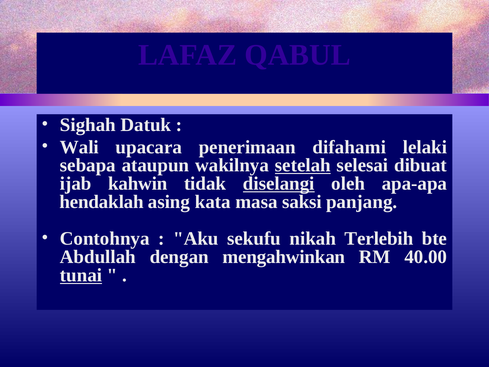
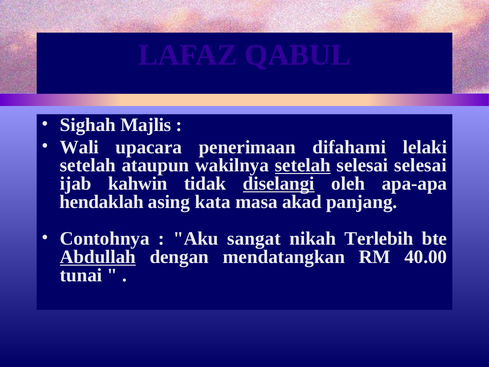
Datuk: Datuk -> Majlis
sebapa at (88, 165): sebapa -> setelah
selesai dibuat: dibuat -> selesai
saksi: saksi -> akad
sekufu: sekufu -> sangat
Abdullah underline: none -> present
mengahwinkan: mengahwinkan -> mendatangkan
tunai underline: present -> none
